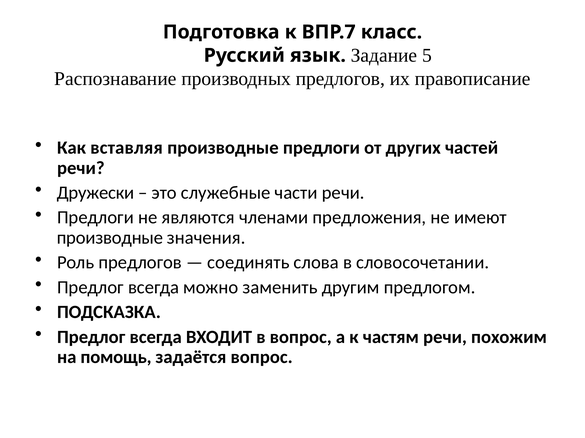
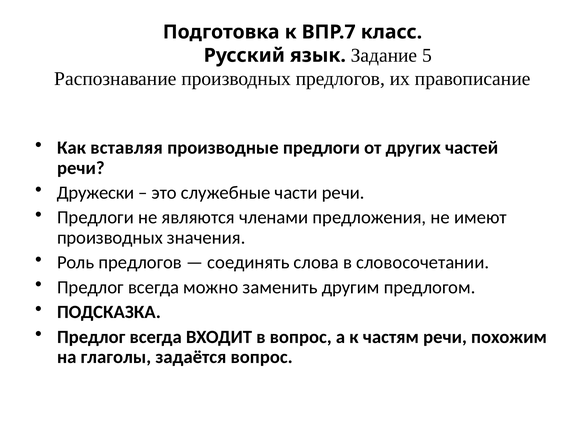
производные at (110, 238): производные -> производных
помощь: помощь -> глаголы
